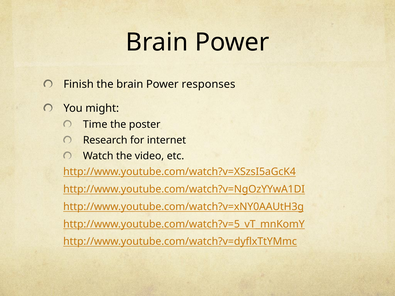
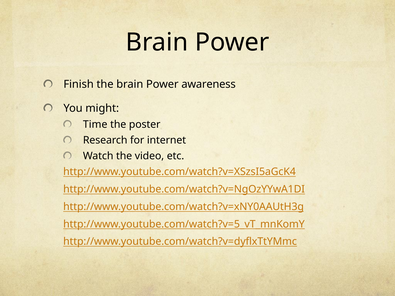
responses: responses -> awareness
